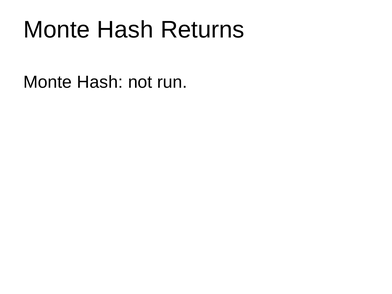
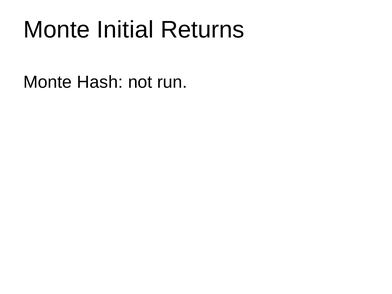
Hash at (125, 30): Hash -> Initial
